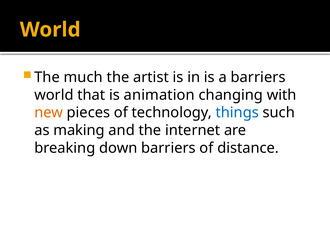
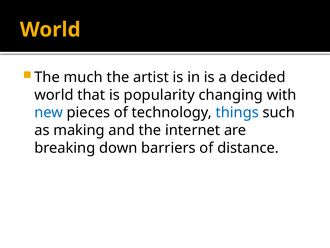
a barriers: barriers -> decided
animation: animation -> popularity
new colour: orange -> blue
